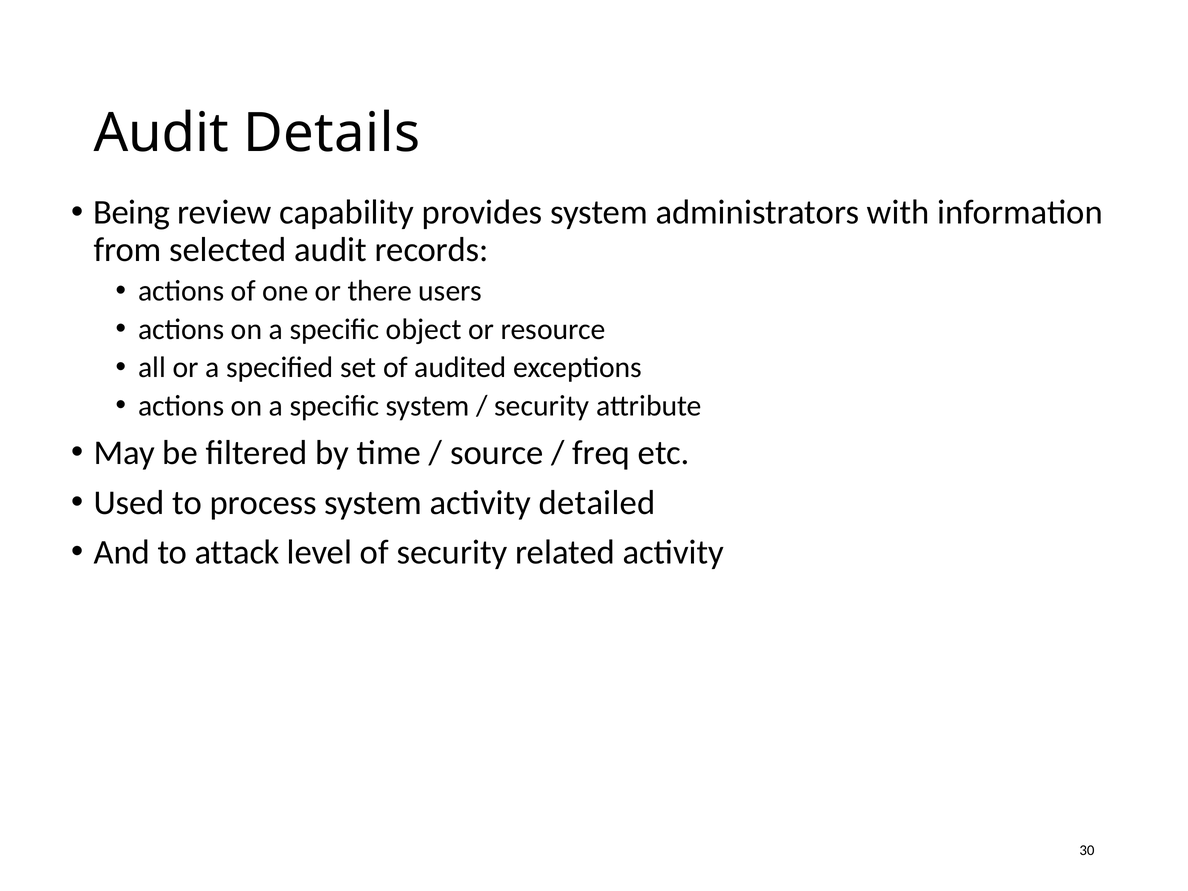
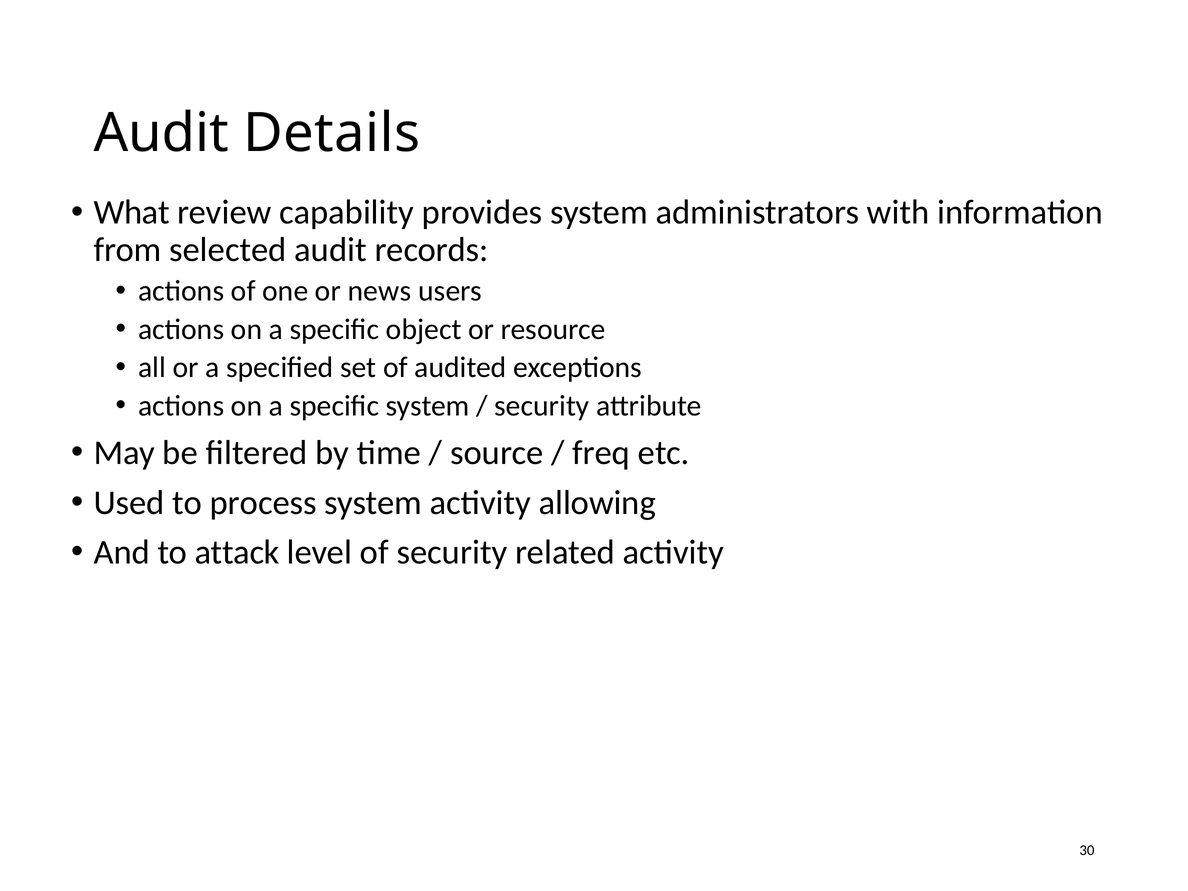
Being: Being -> What
there: there -> news
detailed: detailed -> allowing
